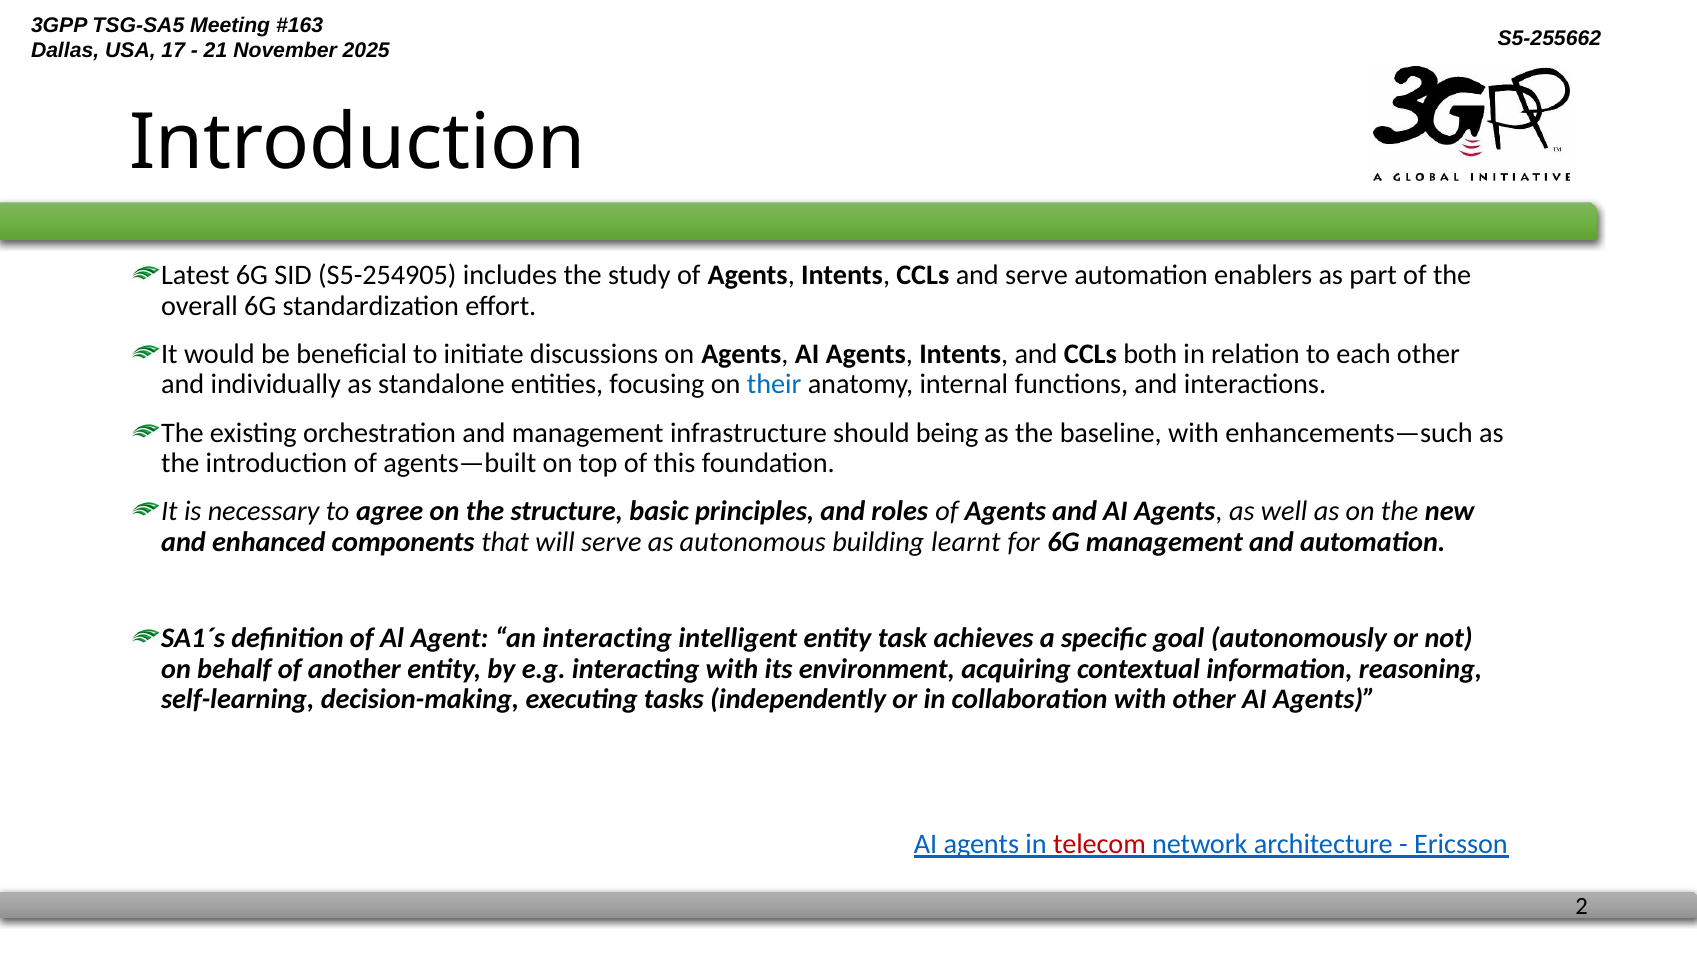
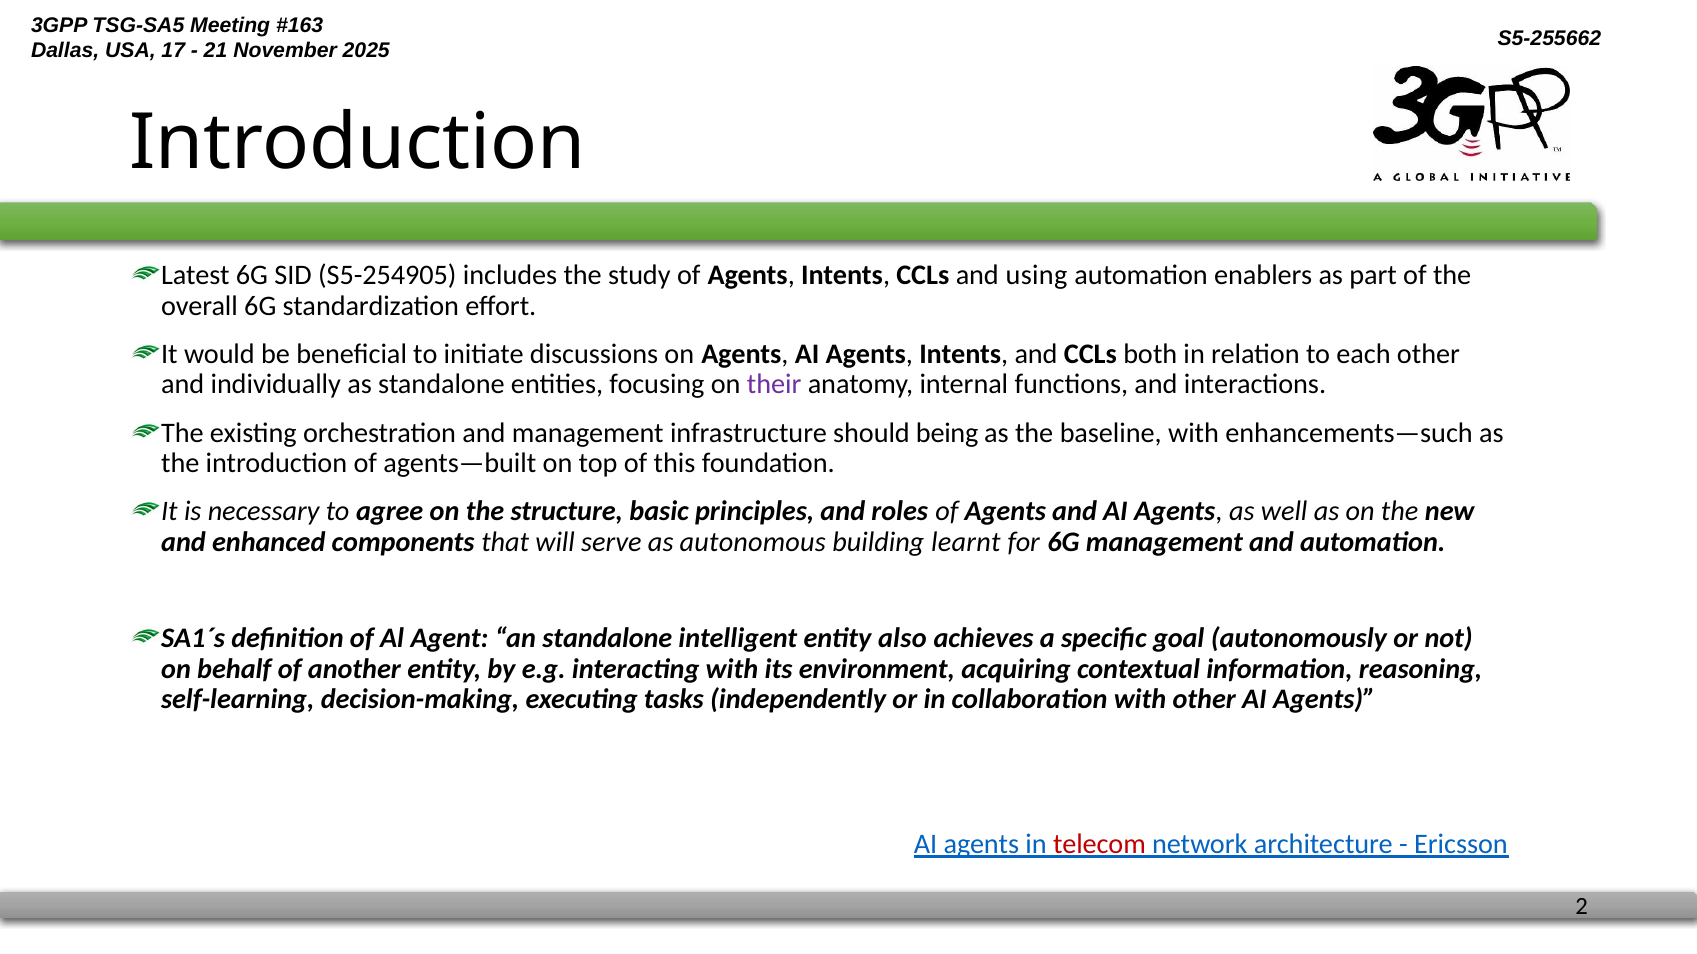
and serve: serve -> using
their colour: blue -> purple
an interacting: interacting -> standalone
task: task -> also
